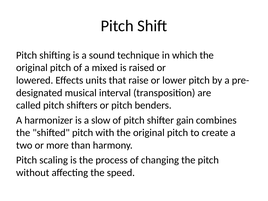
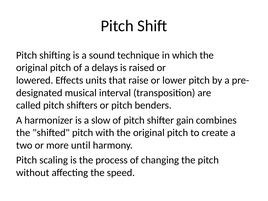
mixed: mixed -> delays
than: than -> until
